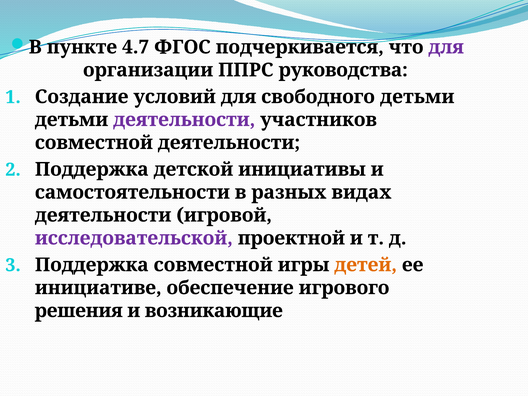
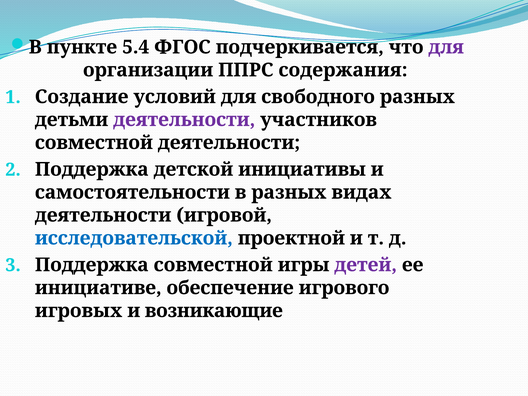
4.7: 4.7 -> 5.4
руководства: руководства -> содержания
свободного детьми: детьми -> разных
исследовательской colour: purple -> blue
детей colour: orange -> purple
решения: решения -> игровых
